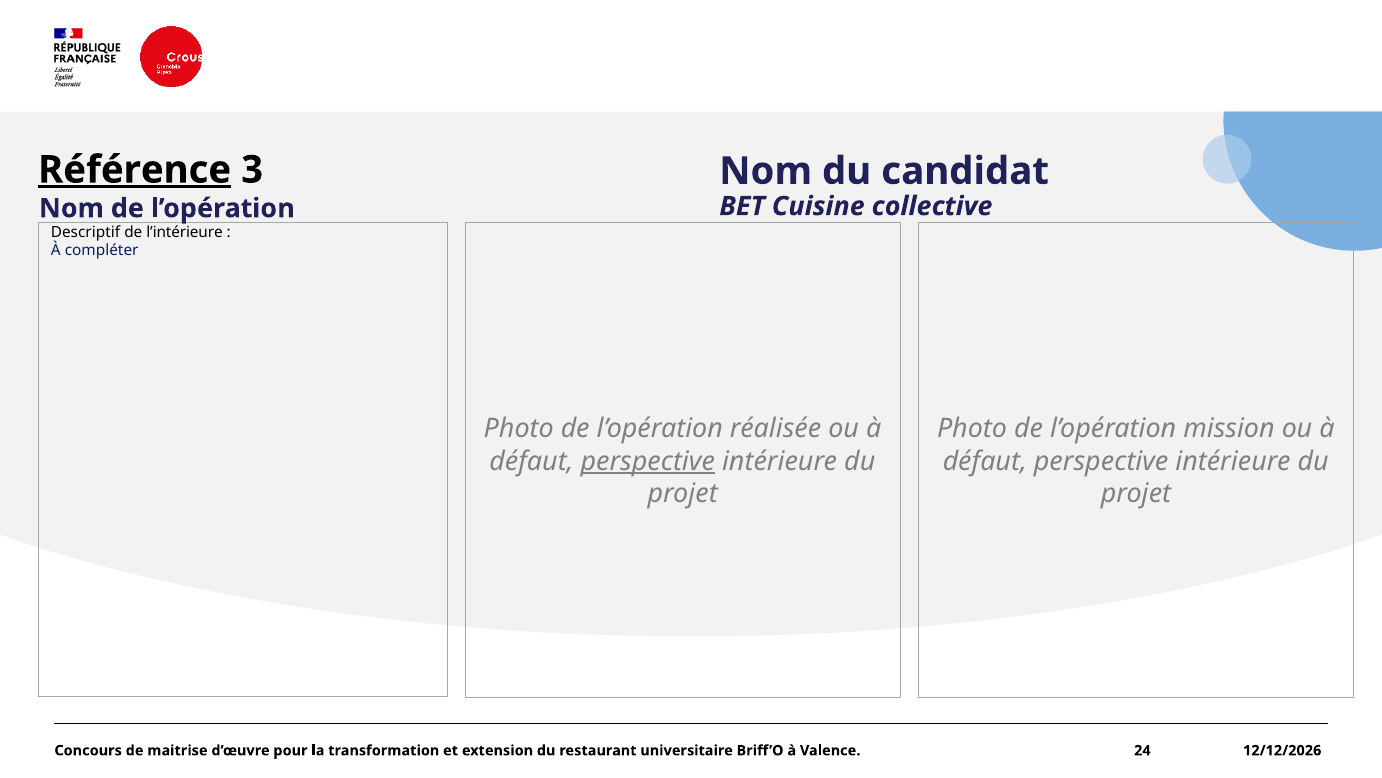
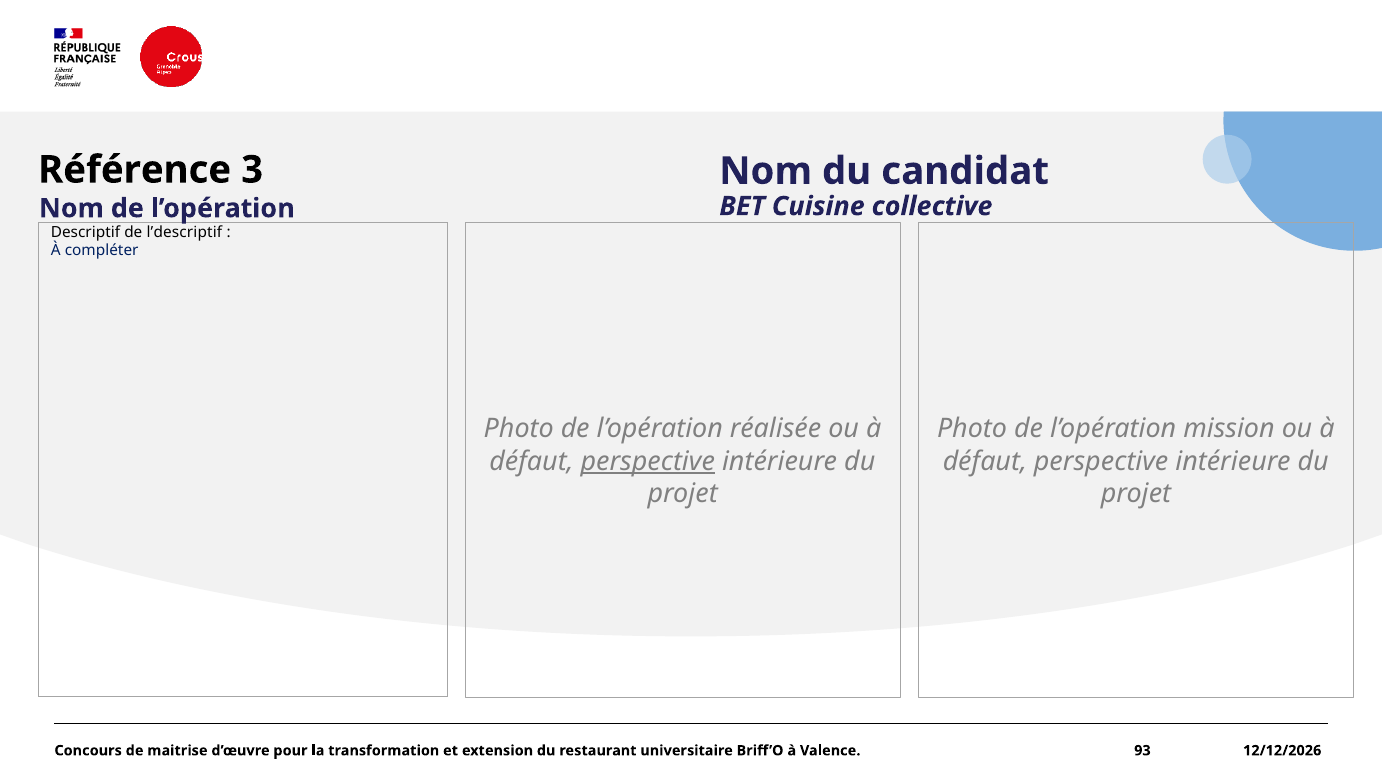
Référence underline: present -> none
l’intérieure: l’intérieure -> l’descriptif
24: 24 -> 93
